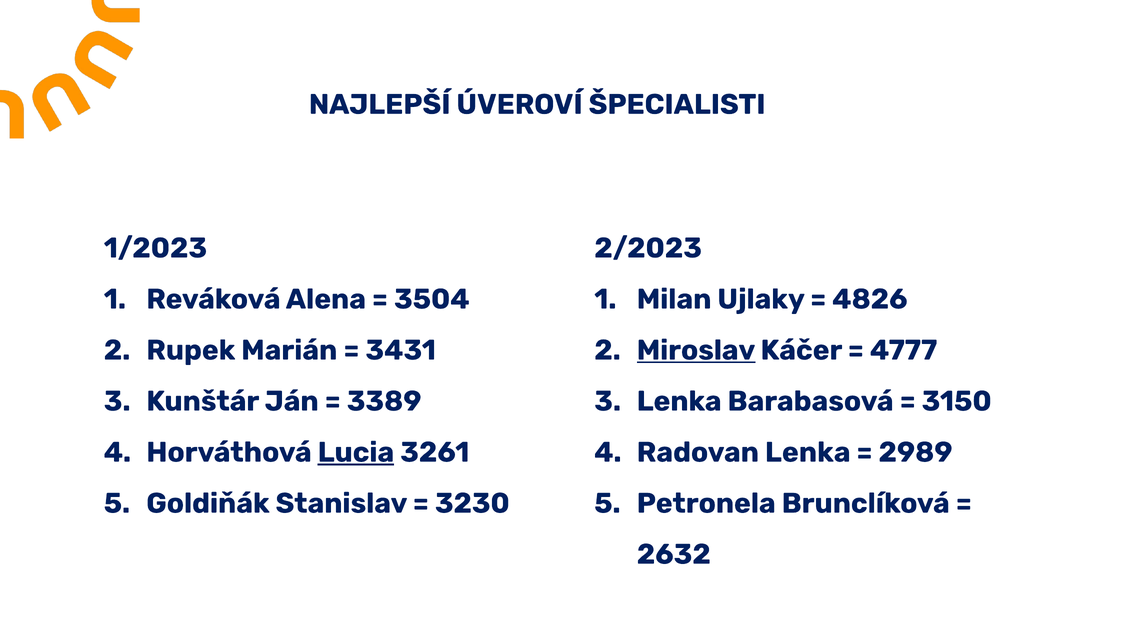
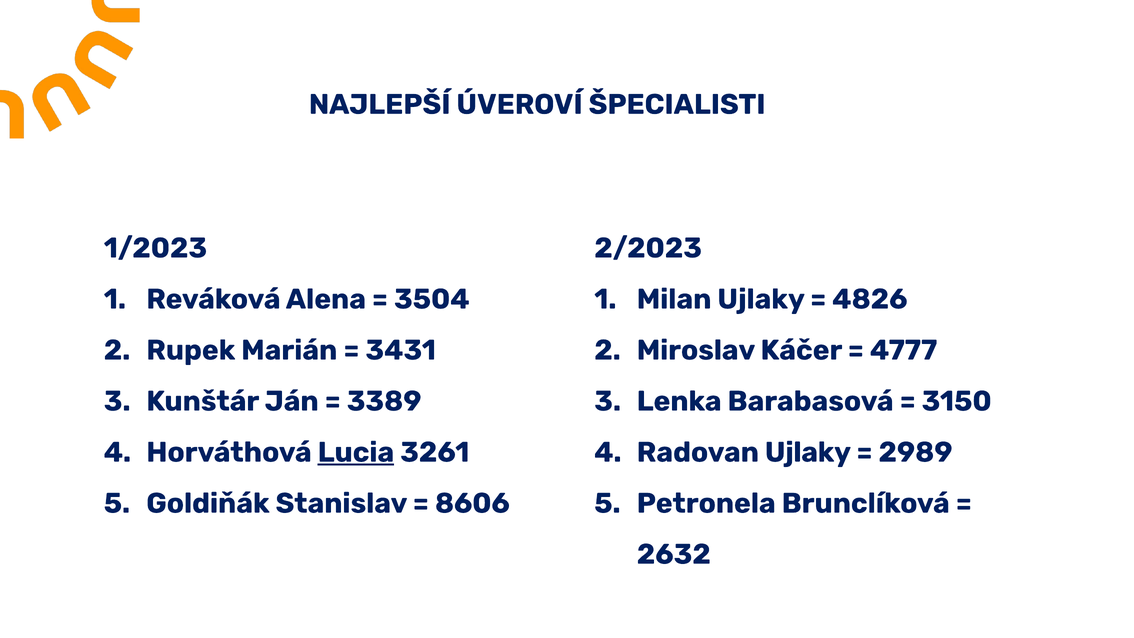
Miroslav underline: present -> none
Radovan Lenka: Lenka -> Ujlaky
3230: 3230 -> 8606
